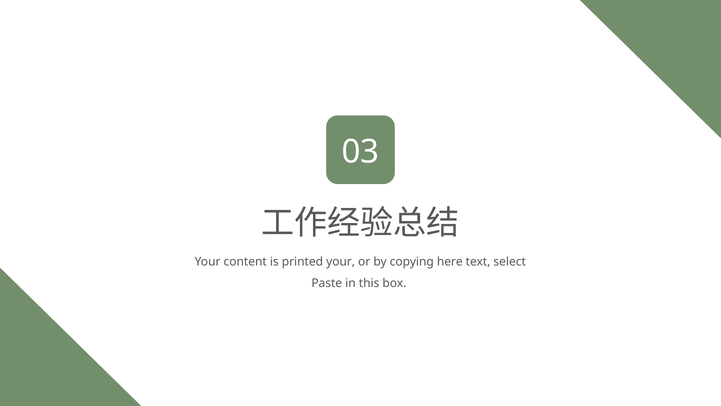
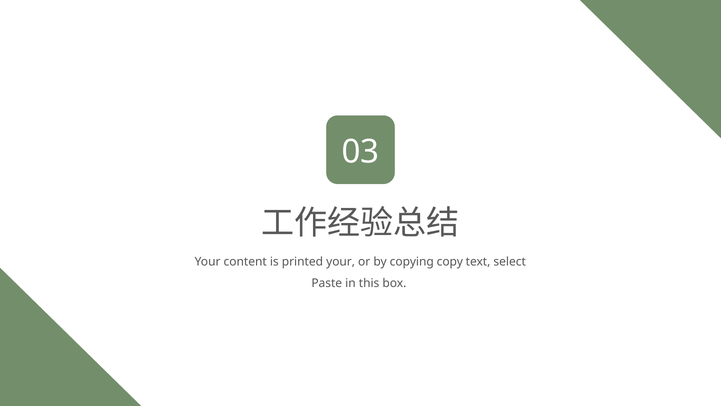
here: here -> copy
